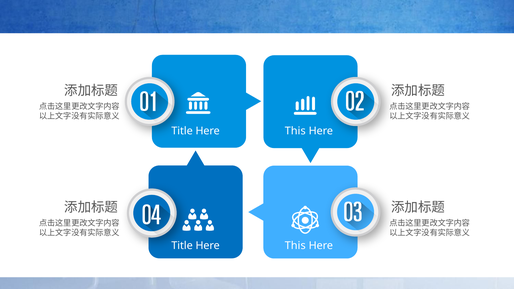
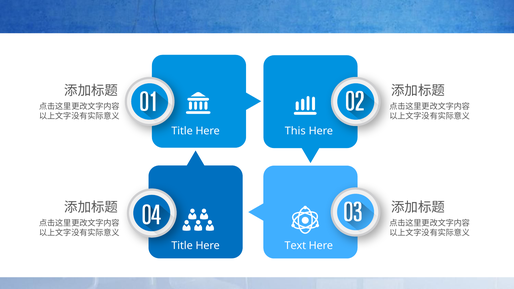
This at (295, 246): This -> Text
